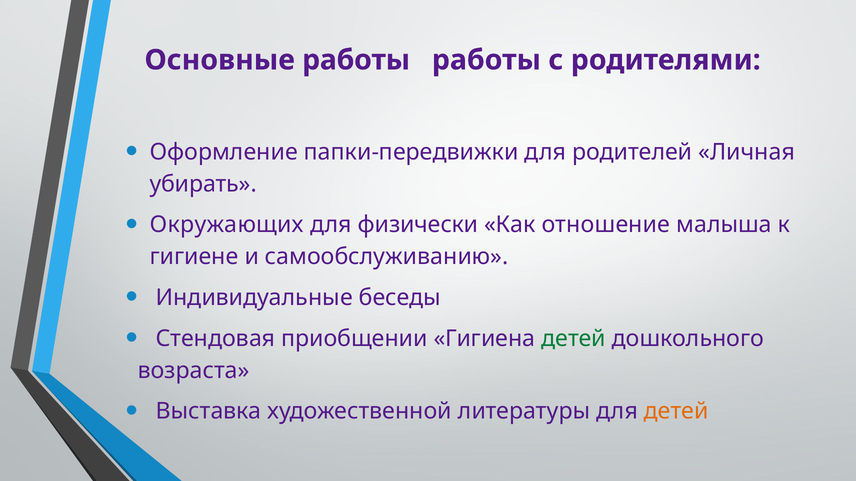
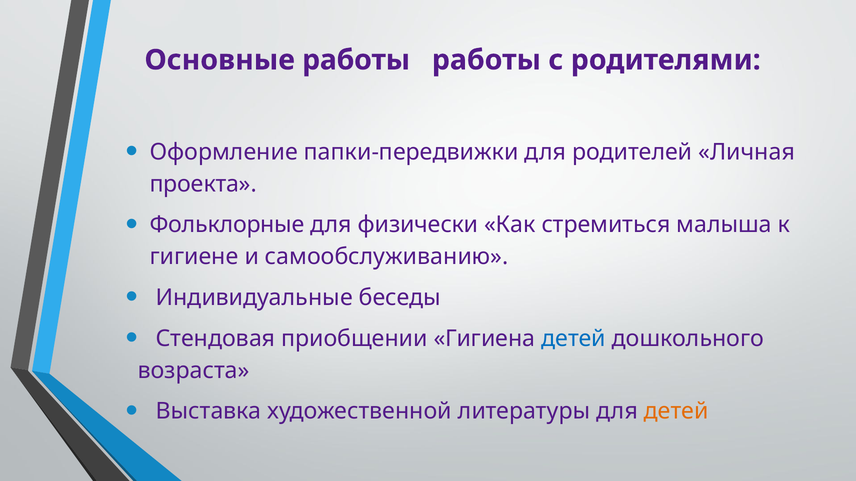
убирать: убирать -> проекта
Окружающих: Окружающих -> Фольклорные
отношение: отношение -> стремиться
детей at (574, 339) colour: green -> blue
